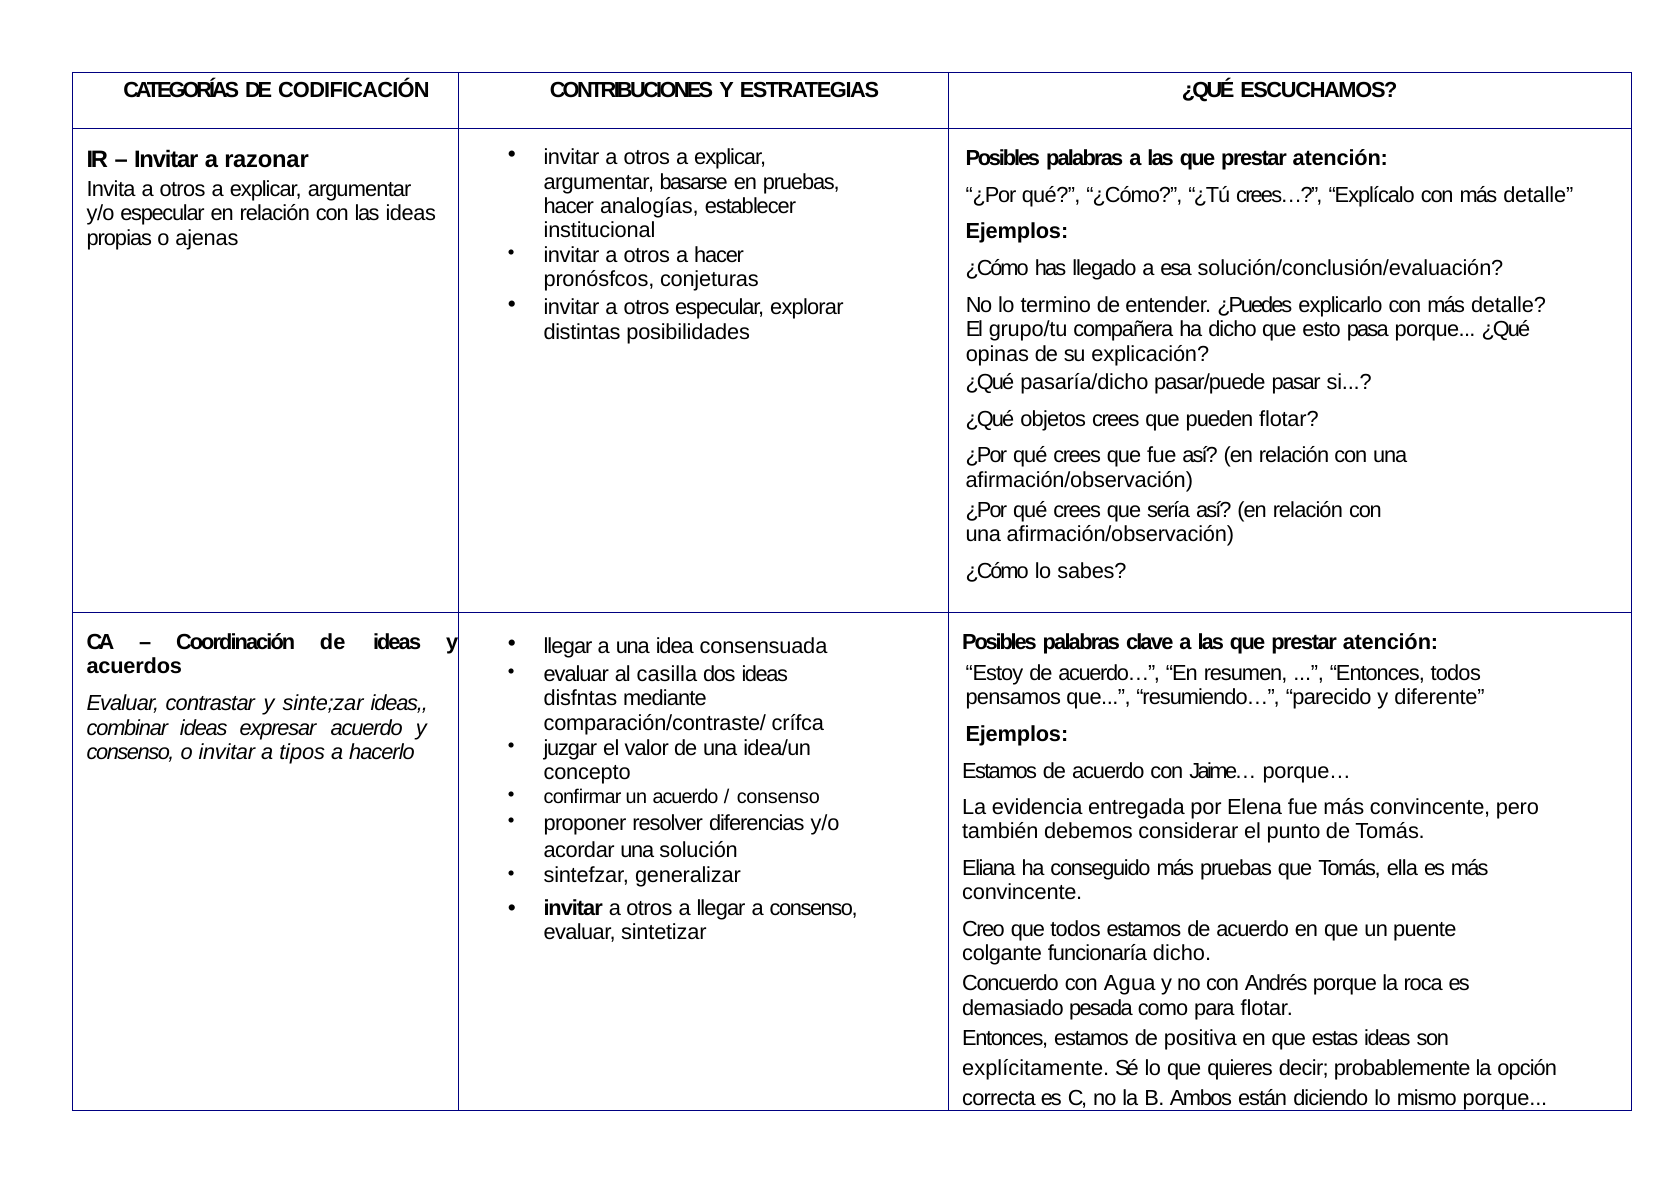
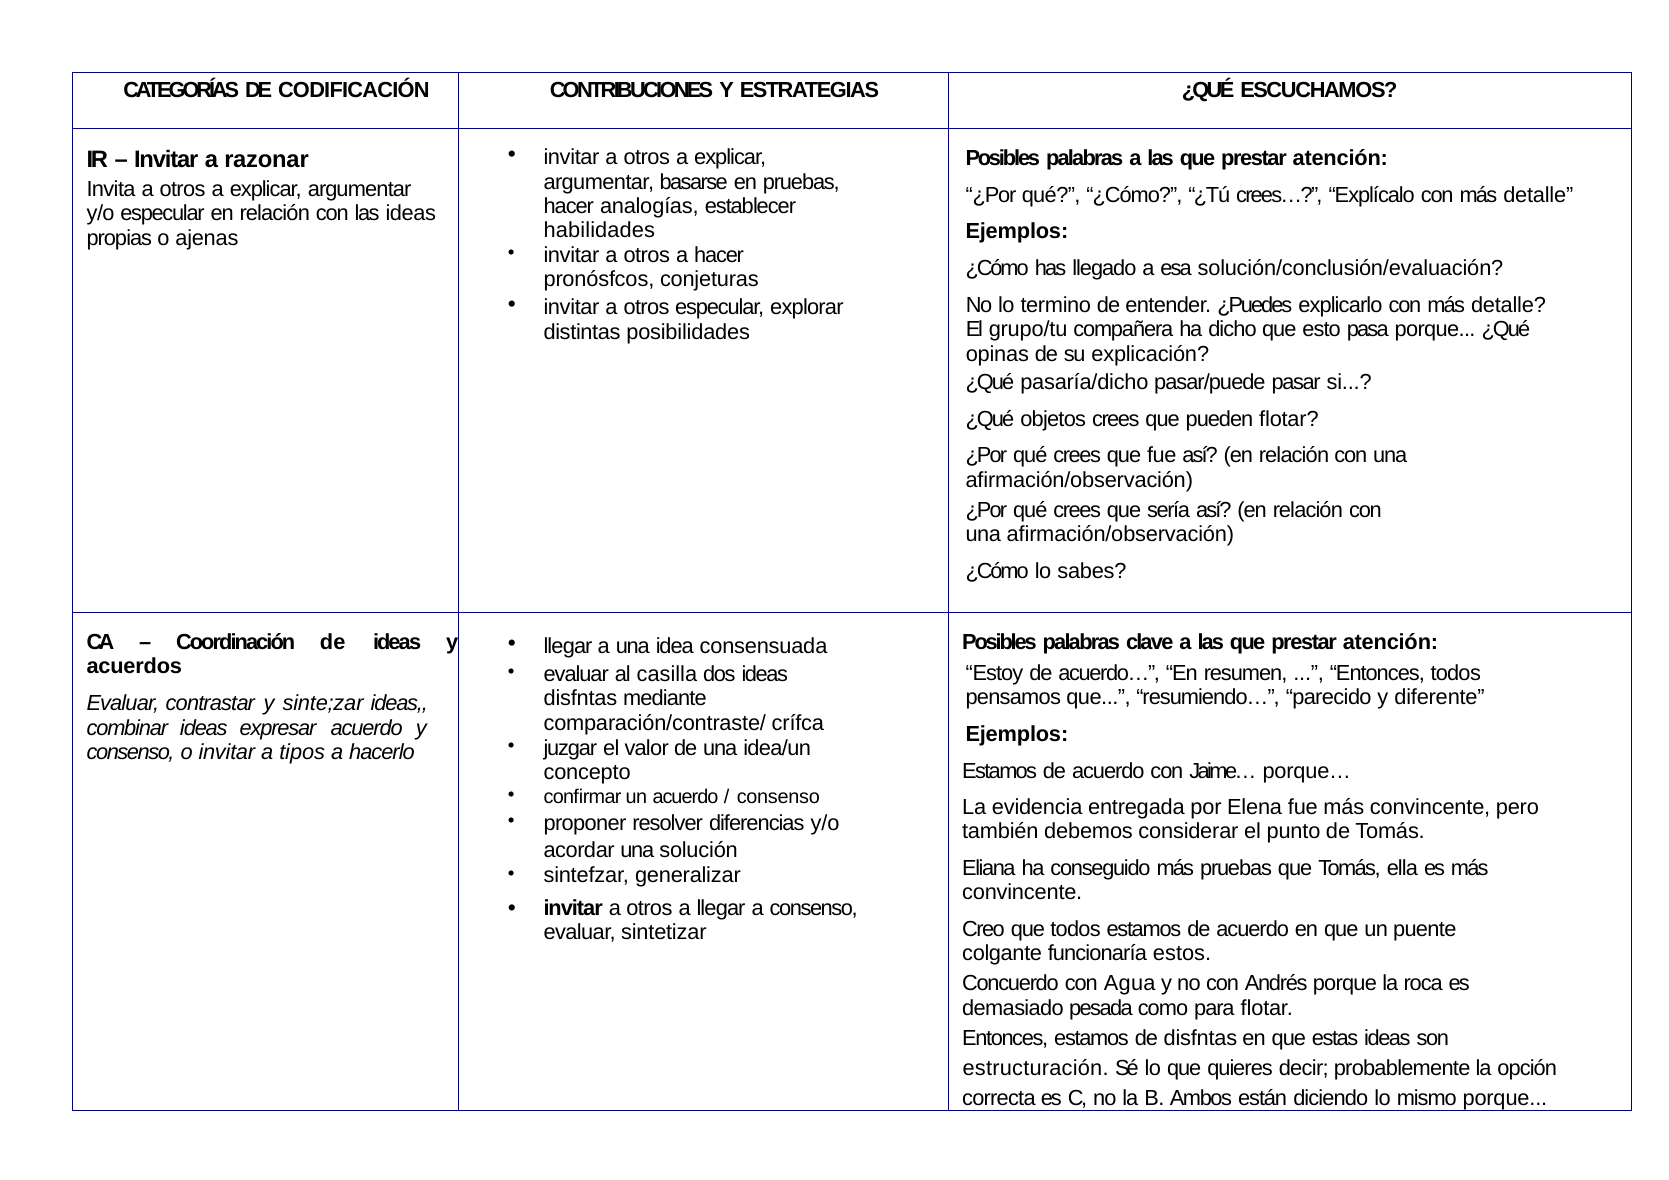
institucional: institucional -> habilidades
funcionaría dicho: dicho -> estos
de positiva: positiva -> disfntas
explícitamente: explícitamente -> estructuración
